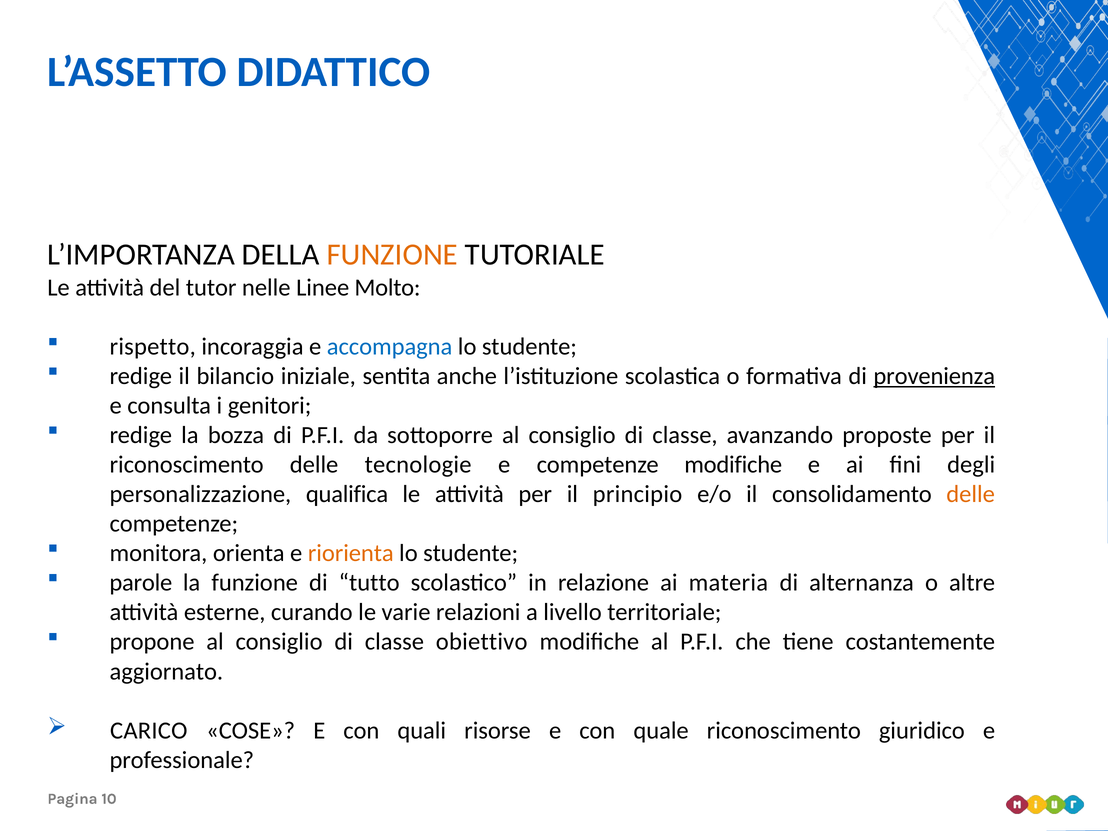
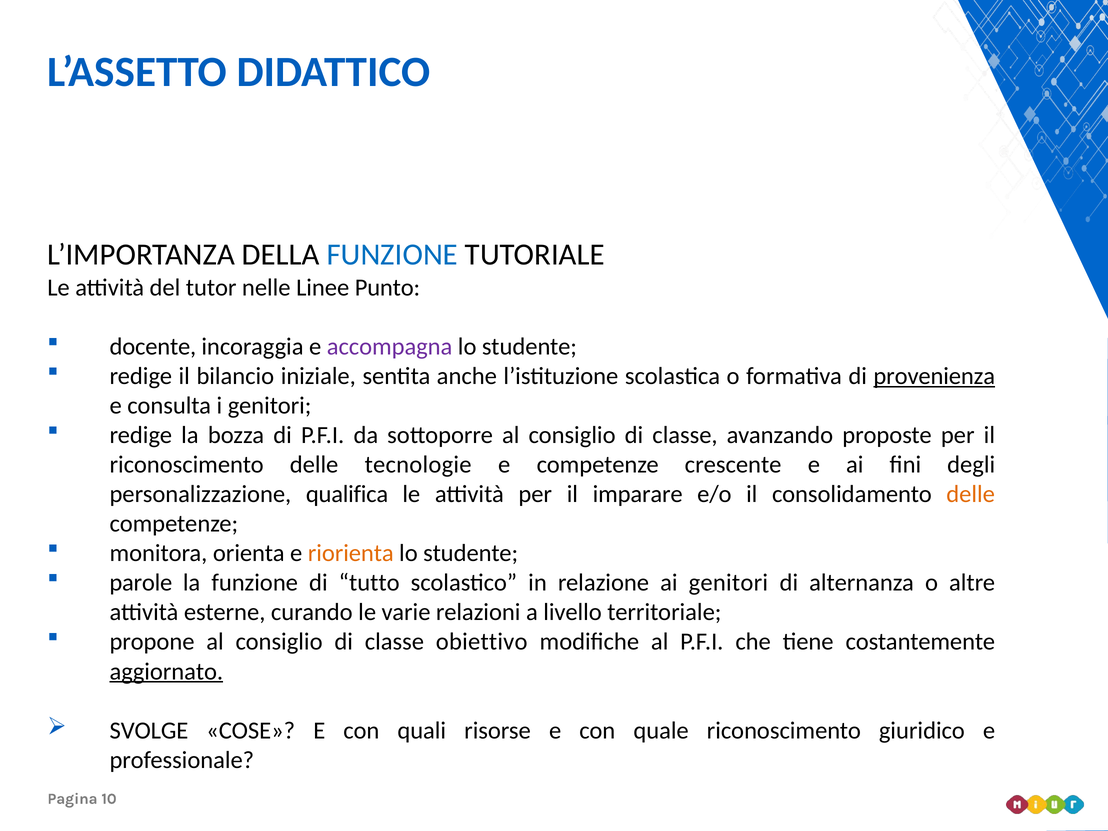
FUNZIONE at (392, 255) colour: orange -> blue
Molto: Molto -> Punto
rispetto: rispetto -> docente
accompagna colour: blue -> purple
competenze modifiche: modifiche -> crescente
principio: principio -> imparare
ai materia: materia -> genitori
aggiornato underline: none -> present
CARICO: CARICO -> SVOLGE
